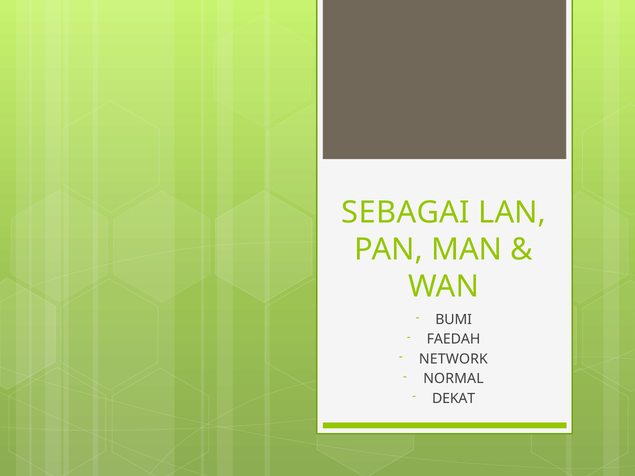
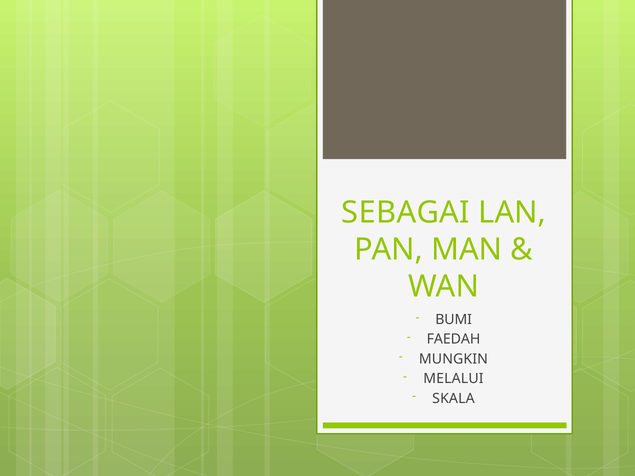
NETWORK: NETWORK -> MUNGKIN
NORMAL: NORMAL -> MELALUI
DEKAT: DEKAT -> SKALA
